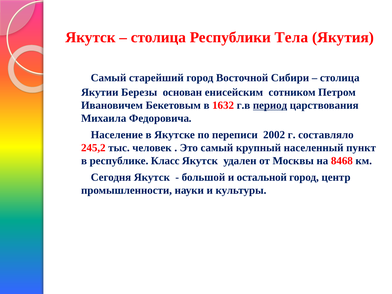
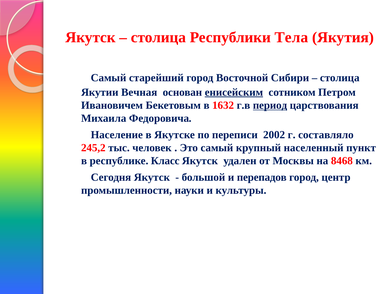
Березы: Березы -> Вечная
енисейским underline: none -> present
остальной: остальной -> перепадов
